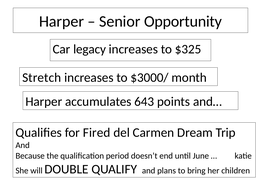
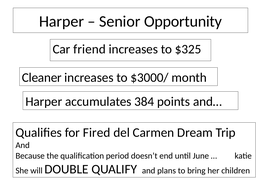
legacy: legacy -> friend
Stretch: Stretch -> Cleaner
643: 643 -> 384
